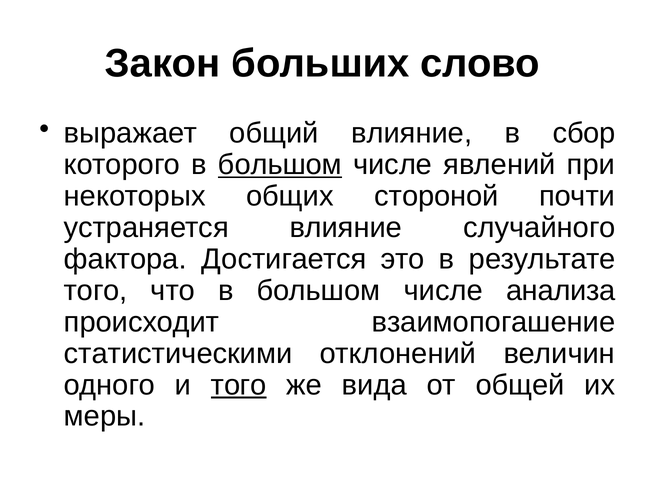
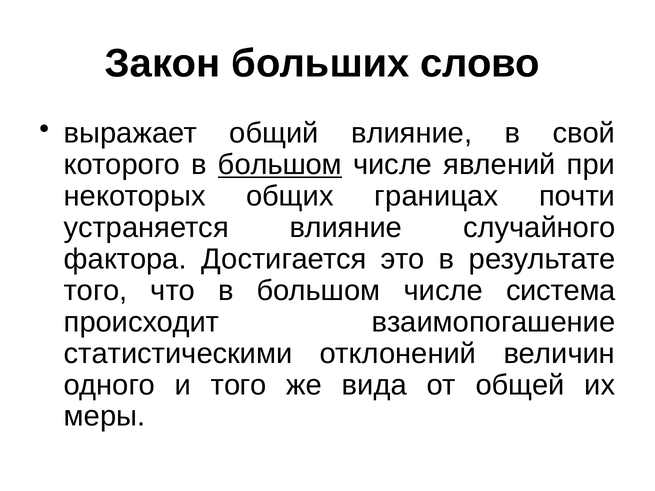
сбор: сбор -> свой
стороной: стороной -> границах
анализа: анализа -> система
того at (239, 385) underline: present -> none
